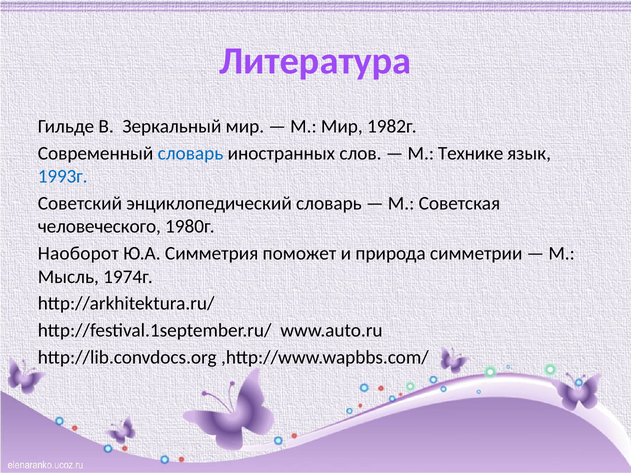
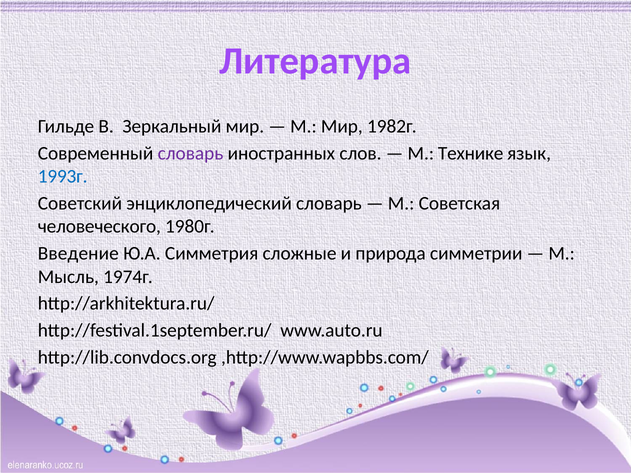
словарь at (191, 153) colour: blue -> purple
Наоборот: Наоборот -> Введение
поможет: поможет -> сложные
